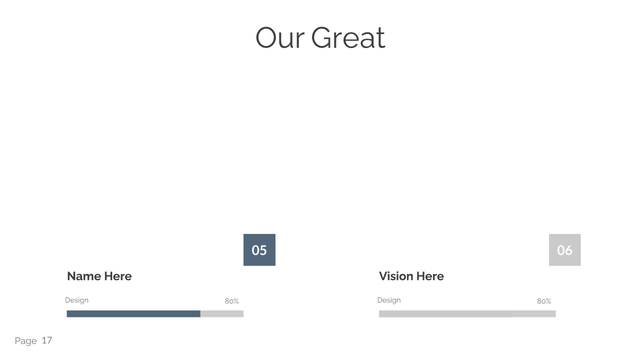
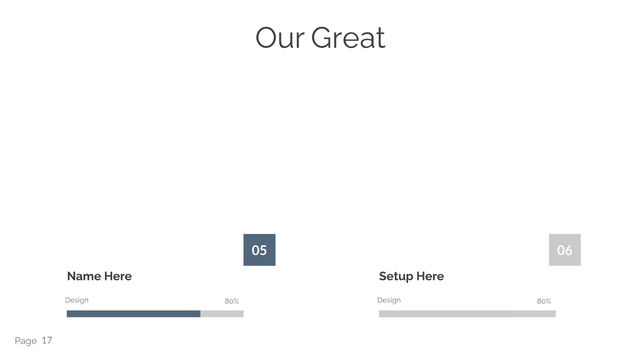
Vision: Vision -> Setup
